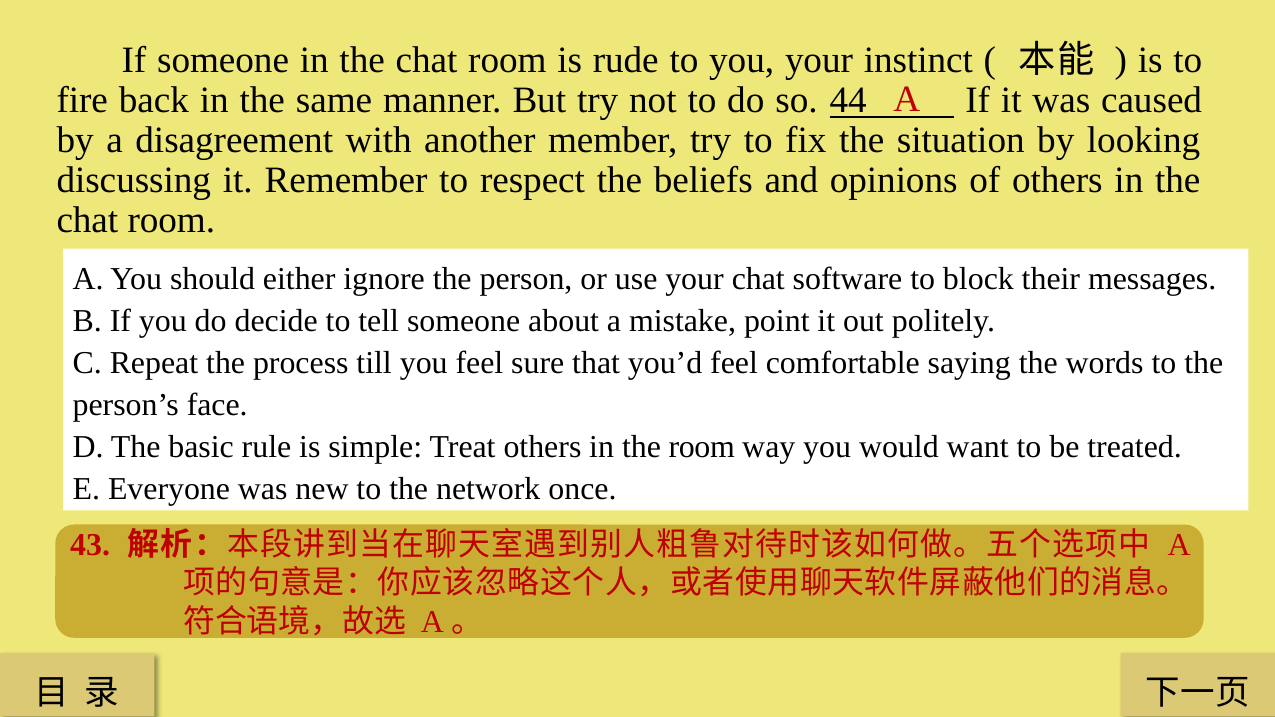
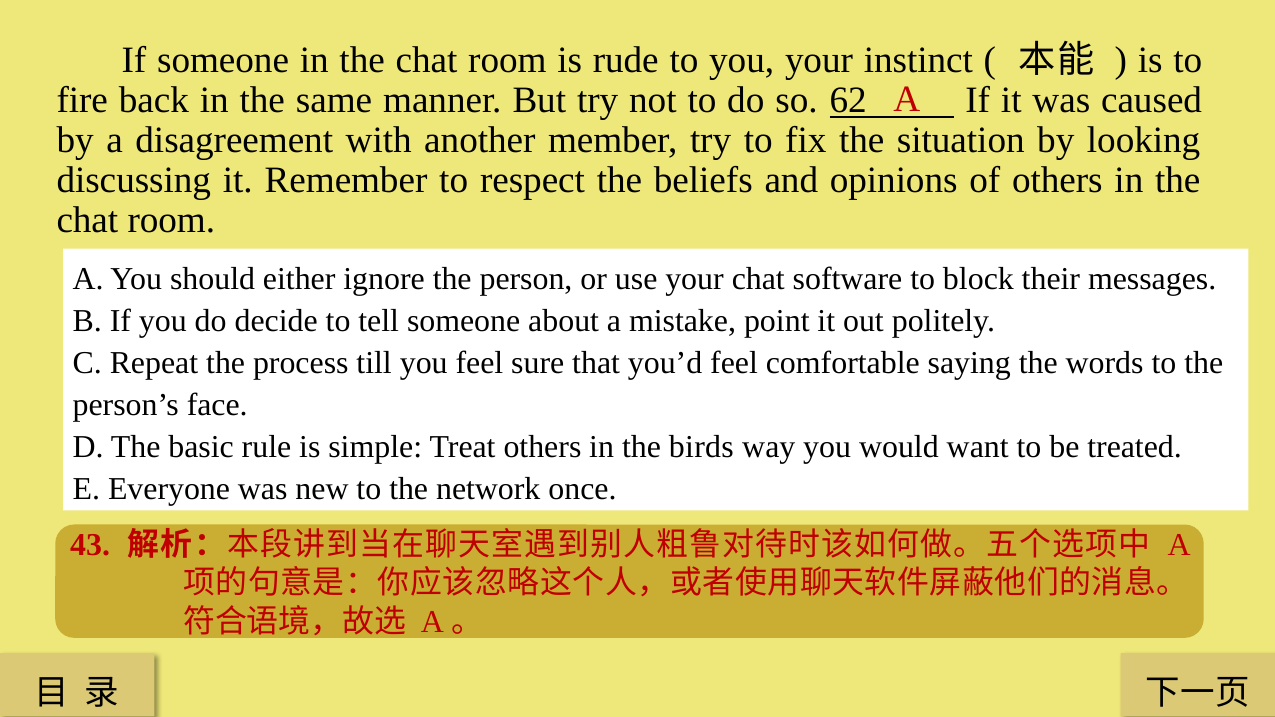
44: 44 -> 62
the room: room -> birds
